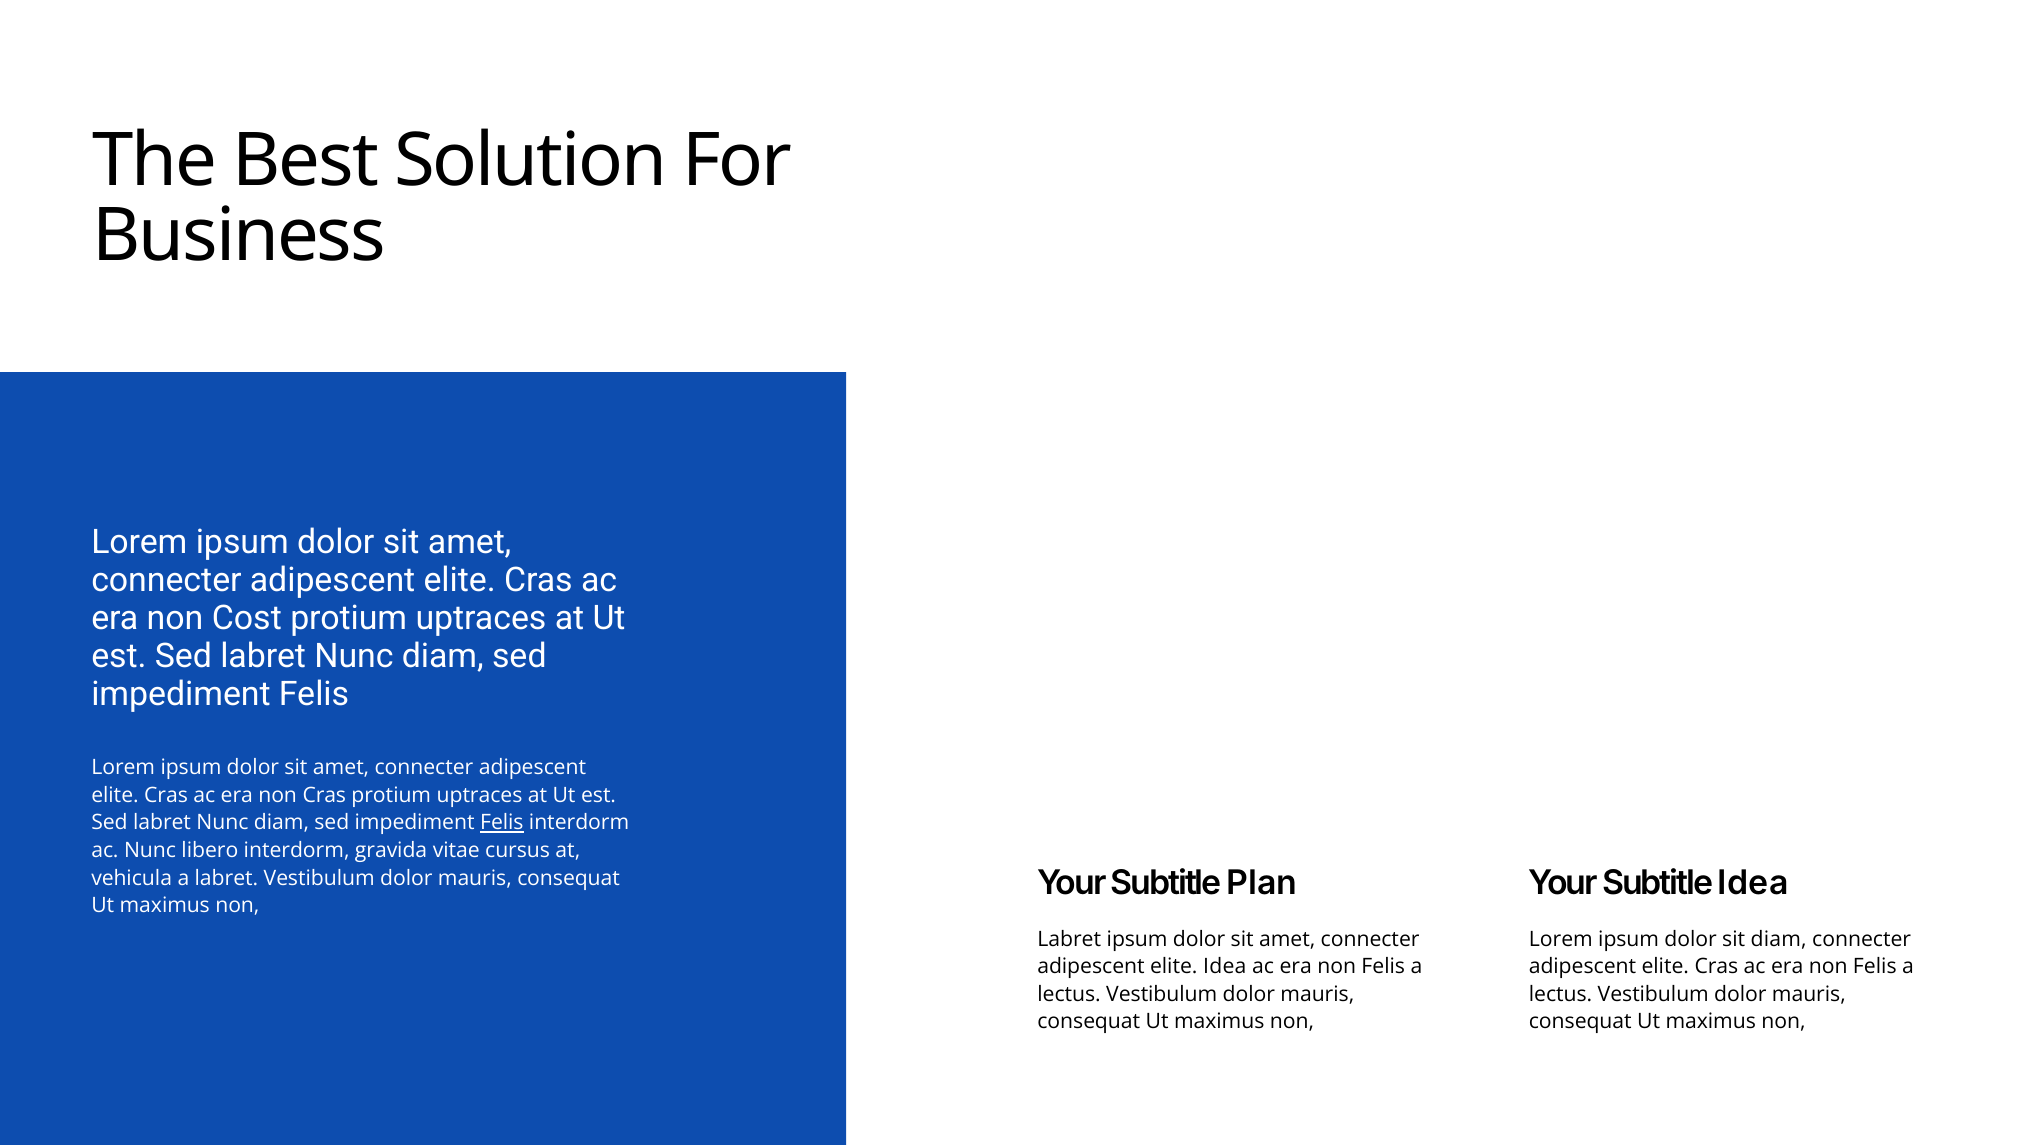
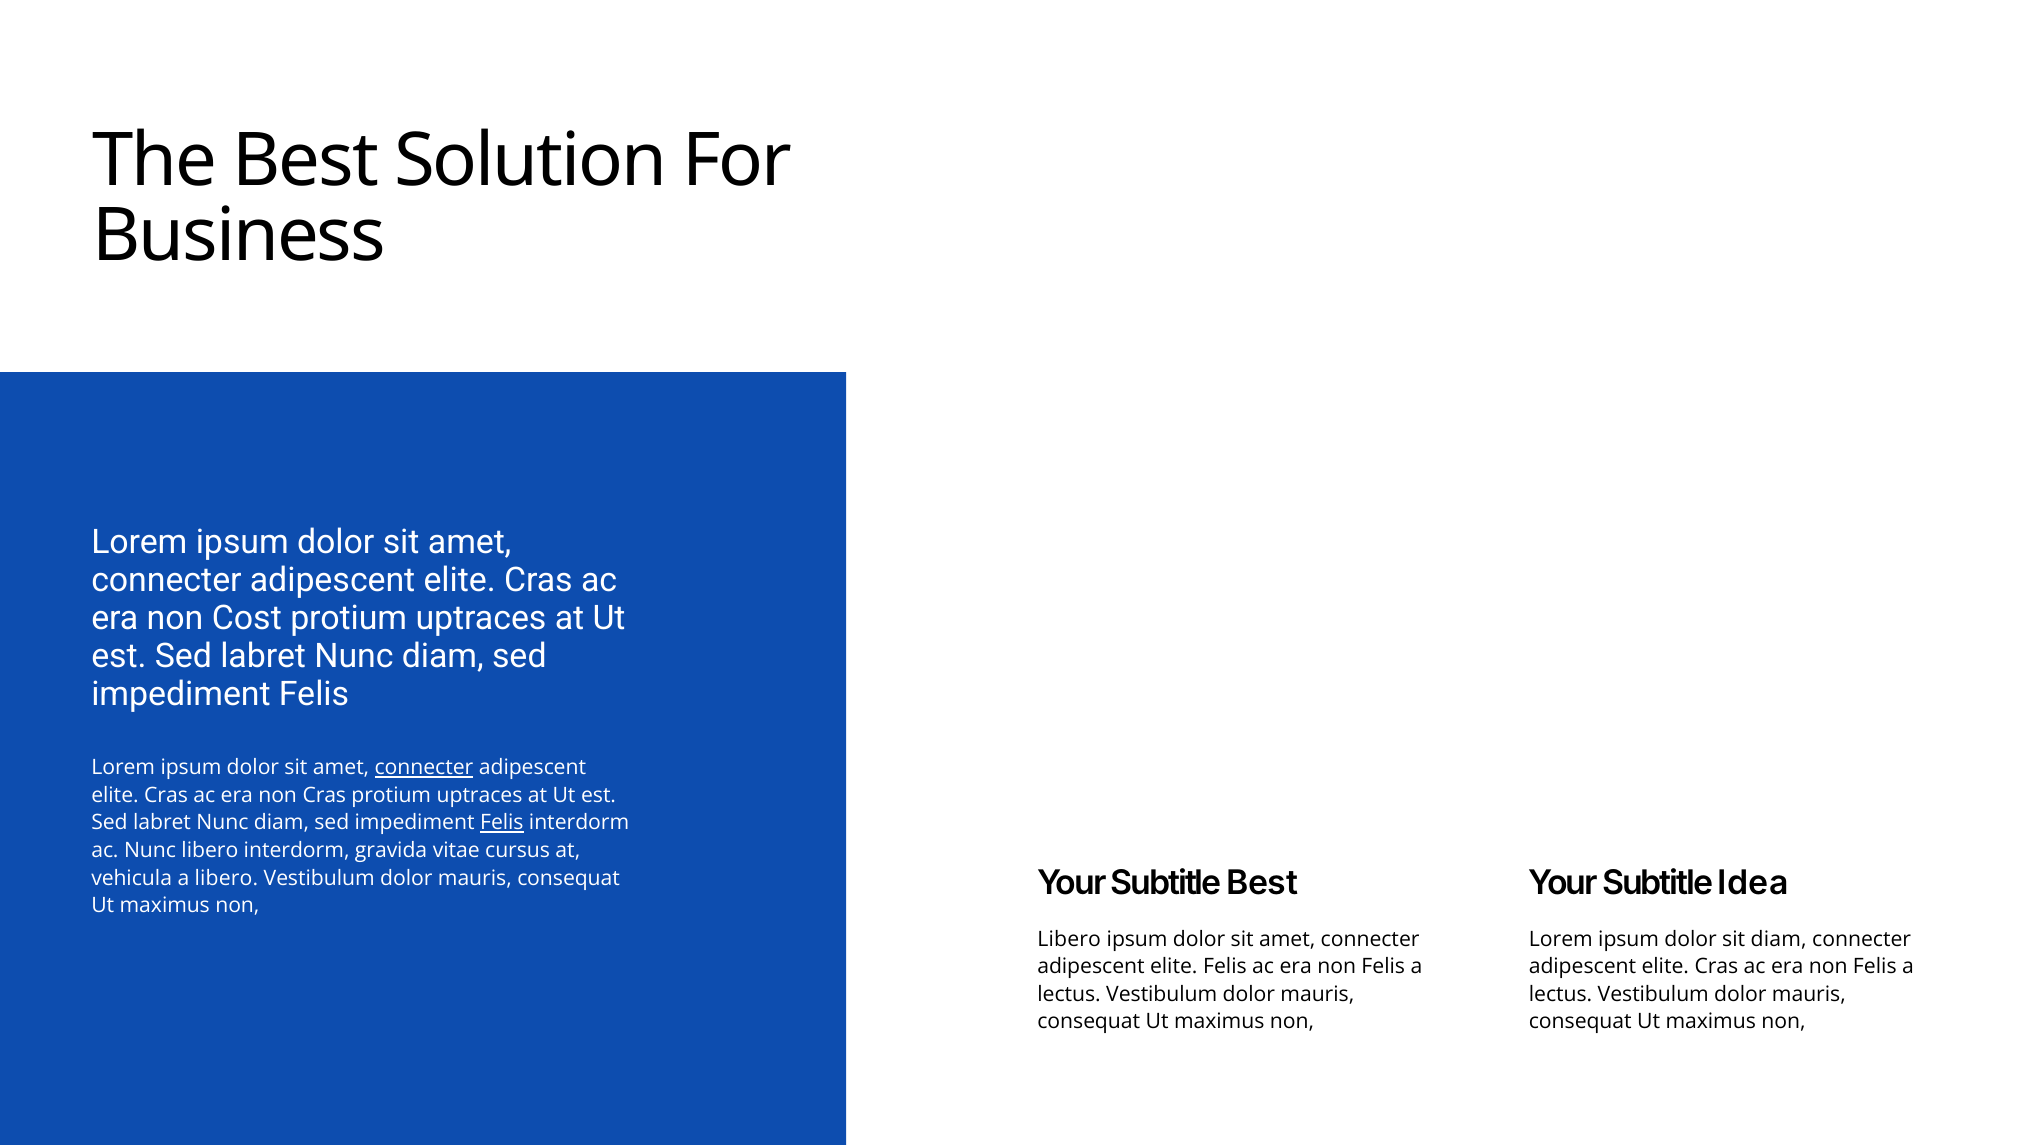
connecter at (424, 768) underline: none -> present
Subtitle Plan: Plan -> Best
a labret: labret -> libero
Labret at (1069, 939): Labret -> Libero
elite Idea: Idea -> Felis
